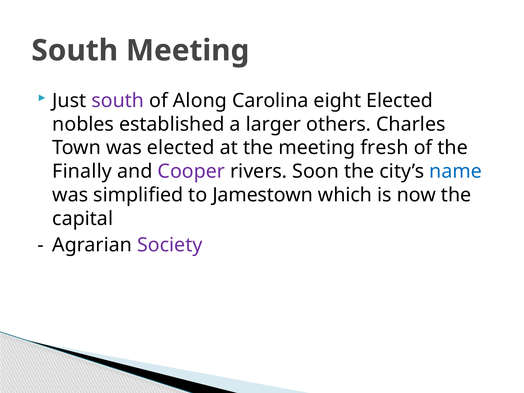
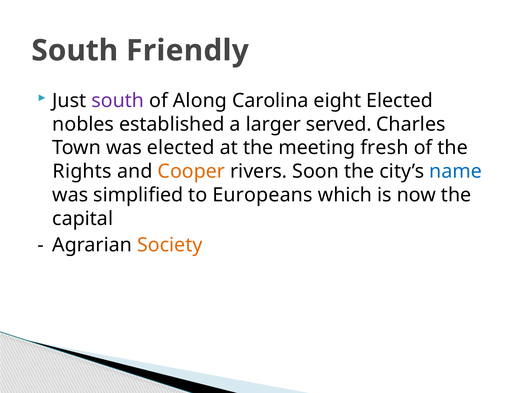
South Meeting: Meeting -> Friendly
others: others -> served
Finally: Finally -> Rights
Cooper colour: purple -> orange
Jamestown: Jamestown -> Europeans
Society colour: purple -> orange
